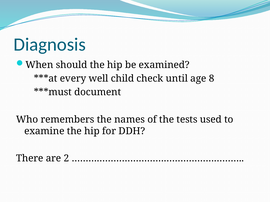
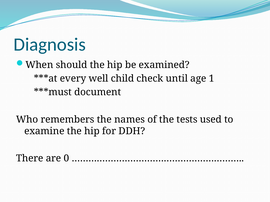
8: 8 -> 1
2: 2 -> 0
